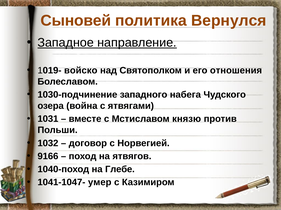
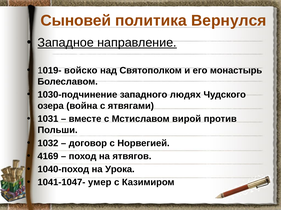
отношения: отношения -> монастырь
набега: набега -> людях
князю: князю -> вирой
9166: 9166 -> 4169
Глебе: Глебе -> Урока
